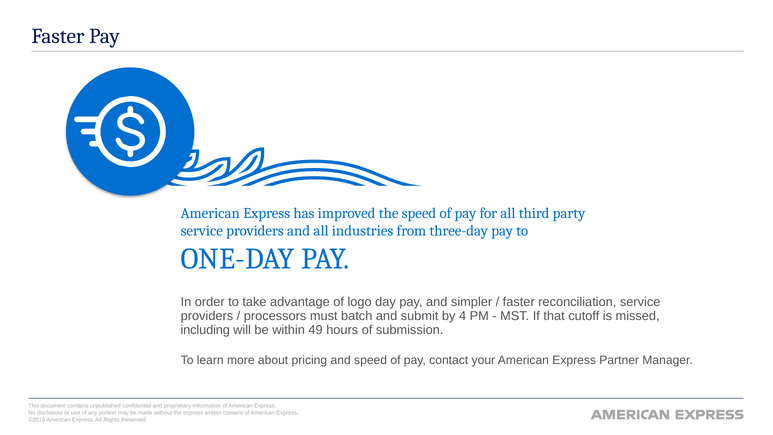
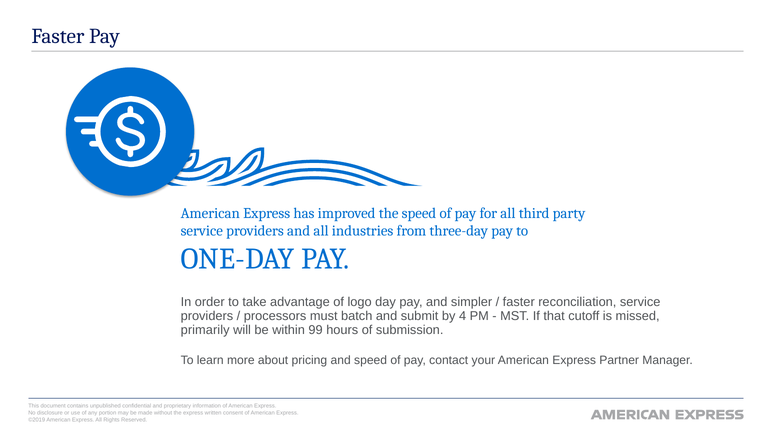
including: including -> primarily
49: 49 -> 99
